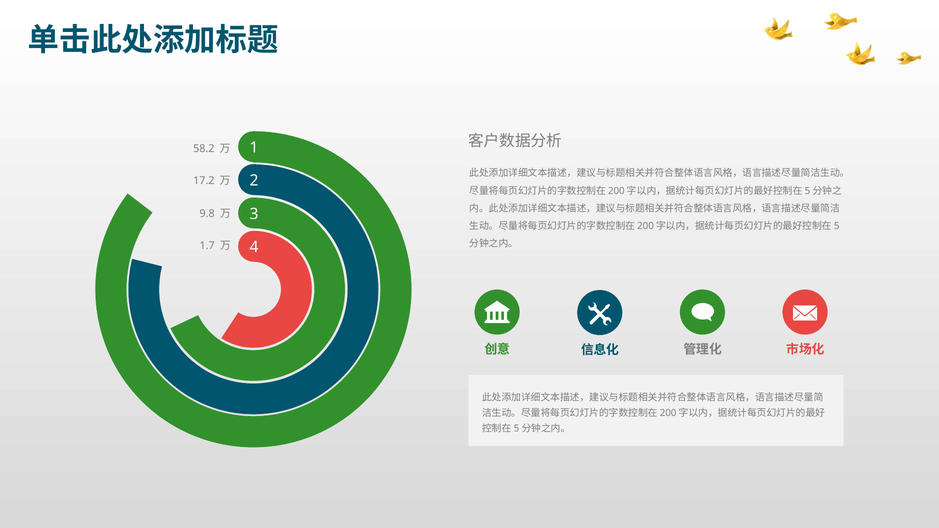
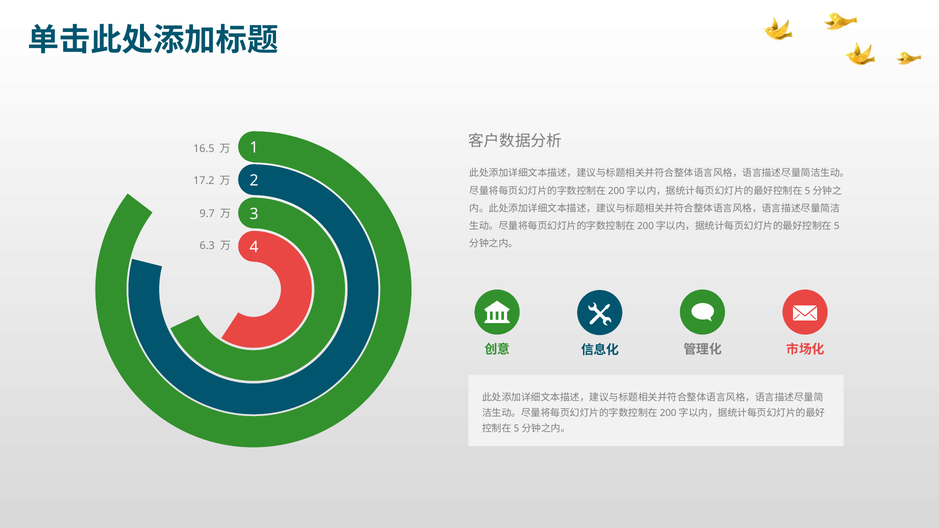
58.2: 58.2 -> 16.5
9.8: 9.8 -> 9.7
1.7: 1.7 -> 6.3
